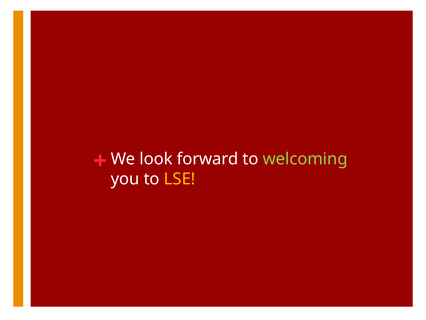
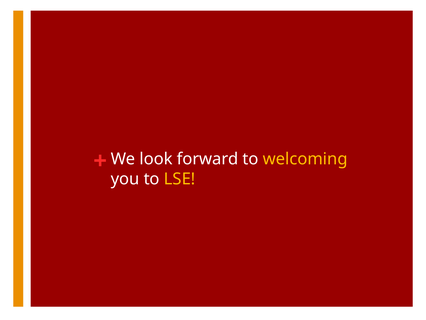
welcoming colour: light green -> yellow
